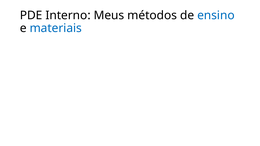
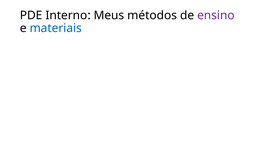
ensino colour: blue -> purple
